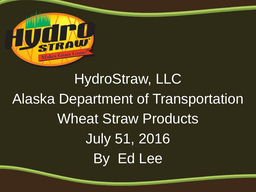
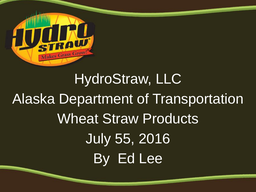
51: 51 -> 55
